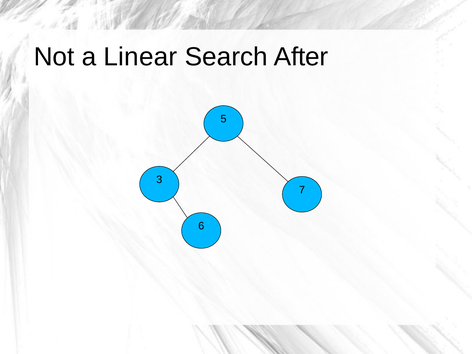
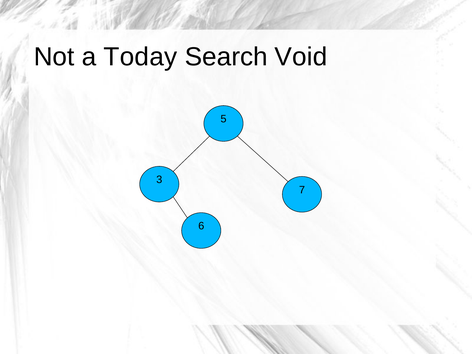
Linear: Linear -> Today
After: After -> Void
